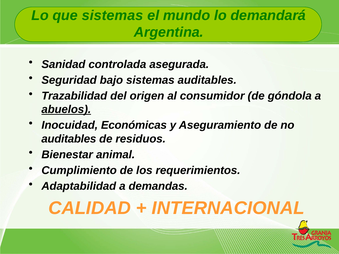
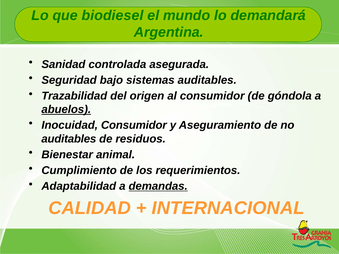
que sistemas: sistemas -> biodiesel
Inocuidad Económicas: Económicas -> Consumidor
demandas underline: none -> present
